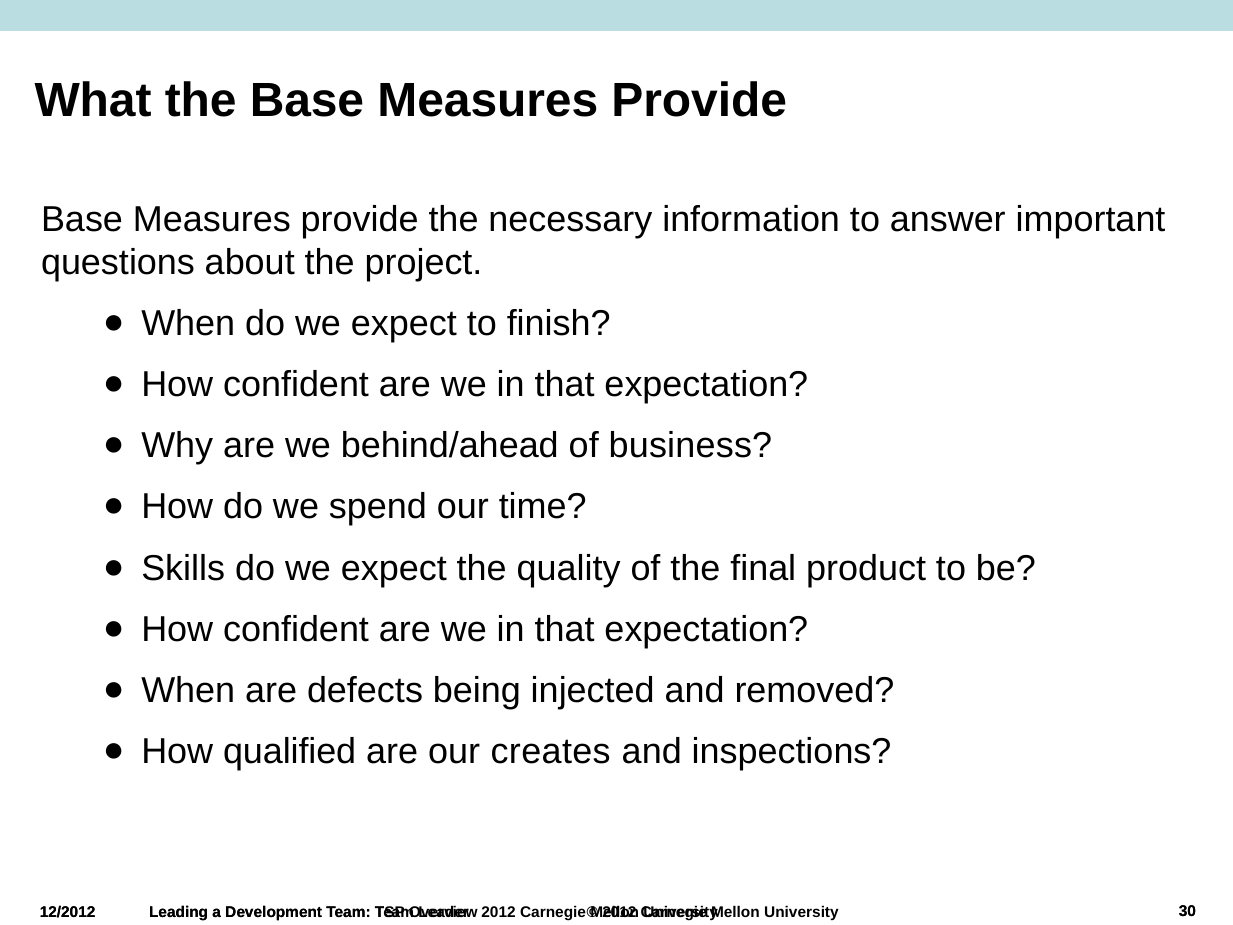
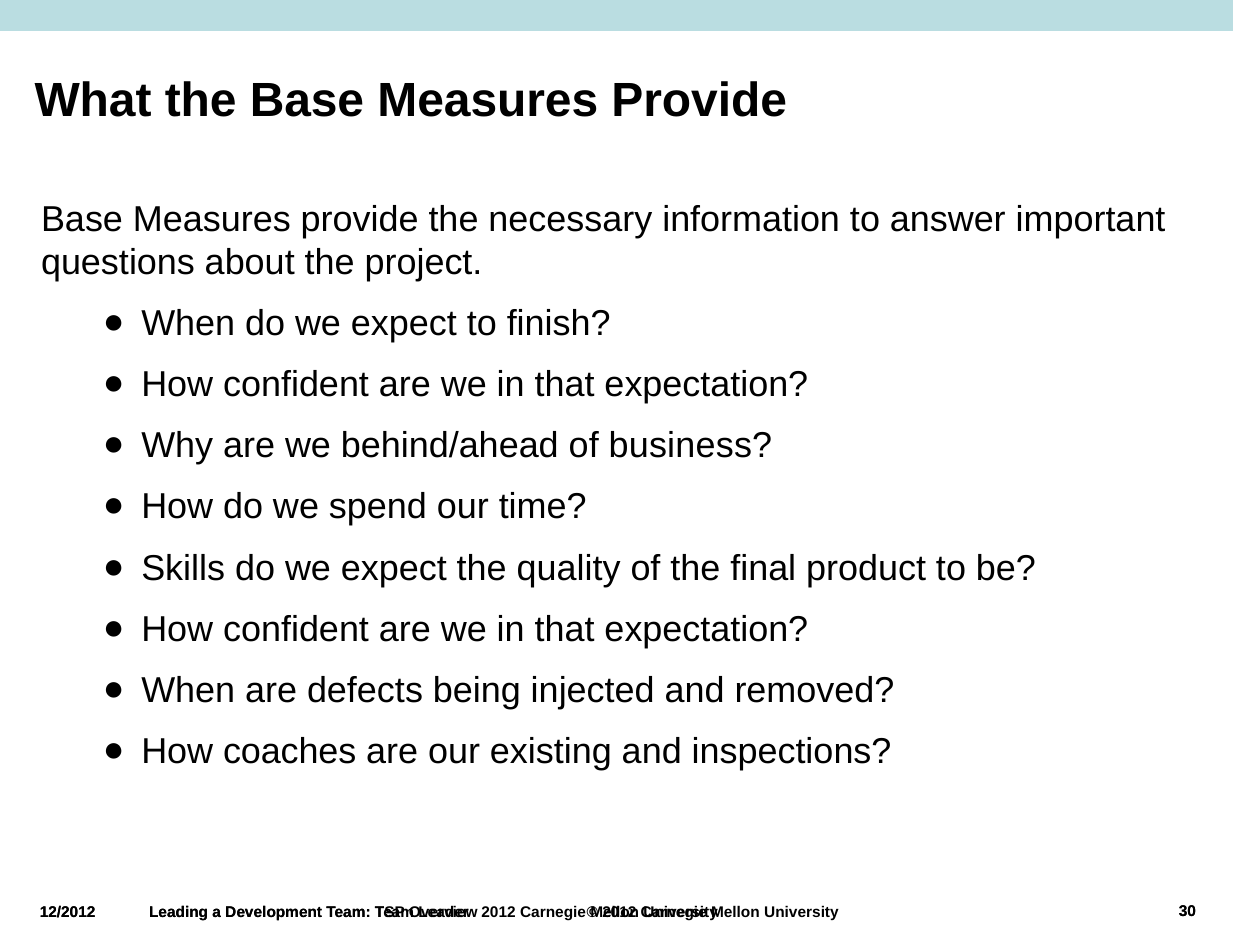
qualified: qualified -> coaches
creates: creates -> existing
